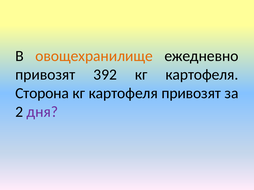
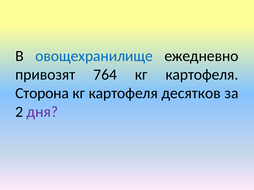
овощехранилище colour: orange -> blue
392: 392 -> 764
картофеля привозят: привозят -> десятков
